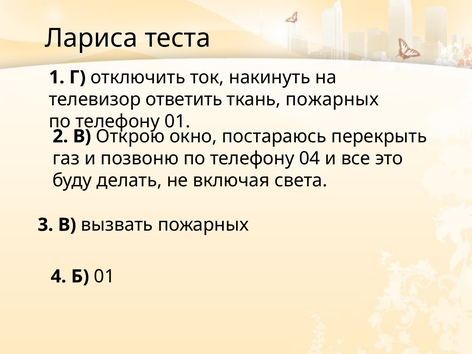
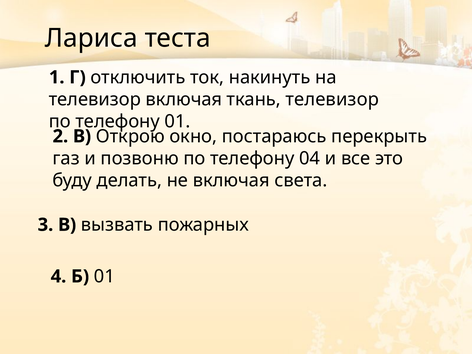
телевизор ответить: ответить -> включая
ткань пожарных: пожарных -> телевизор
